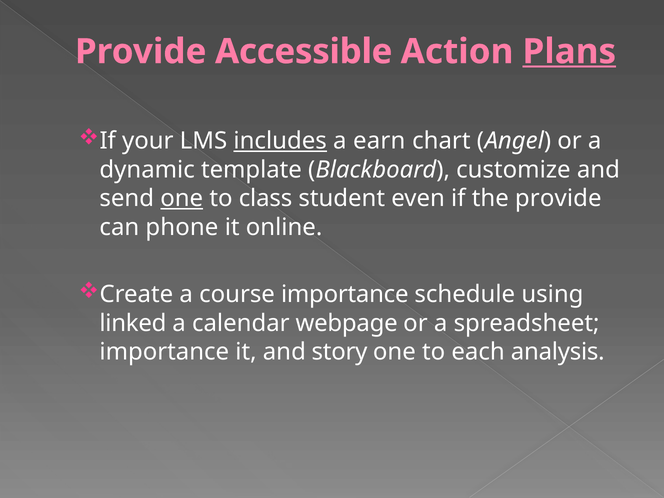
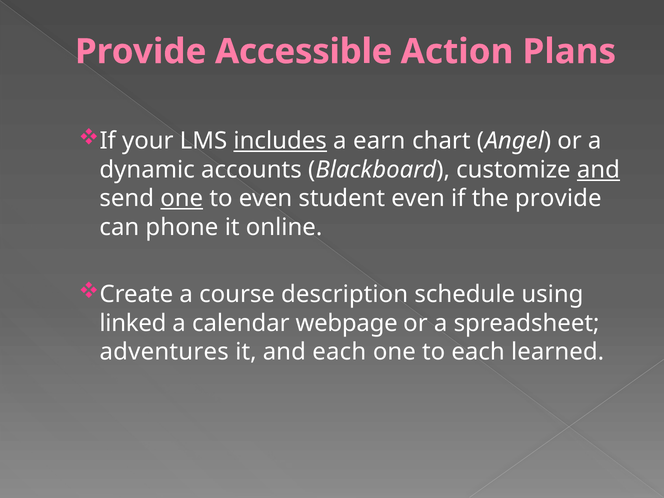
Plans underline: present -> none
template: template -> accounts
and at (598, 170) underline: none -> present
to class: class -> even
course importance: importance -> description
importance at (164, 352): importance -> adventures
and story: story -> each
analysis: analysis -> learned
